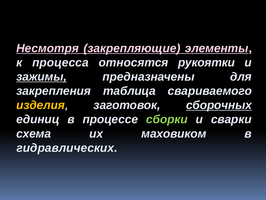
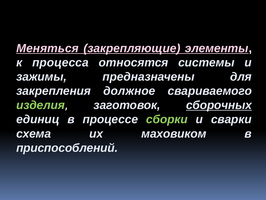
Несмотря: Несмотря -> Меняться
рукоятки: рукоятки -> системы
зажимы underline: present -> none
таблица: таблица -> должное
изделия colour: yellow -> light green
гидравлических: гидравлических -> приспособлений
